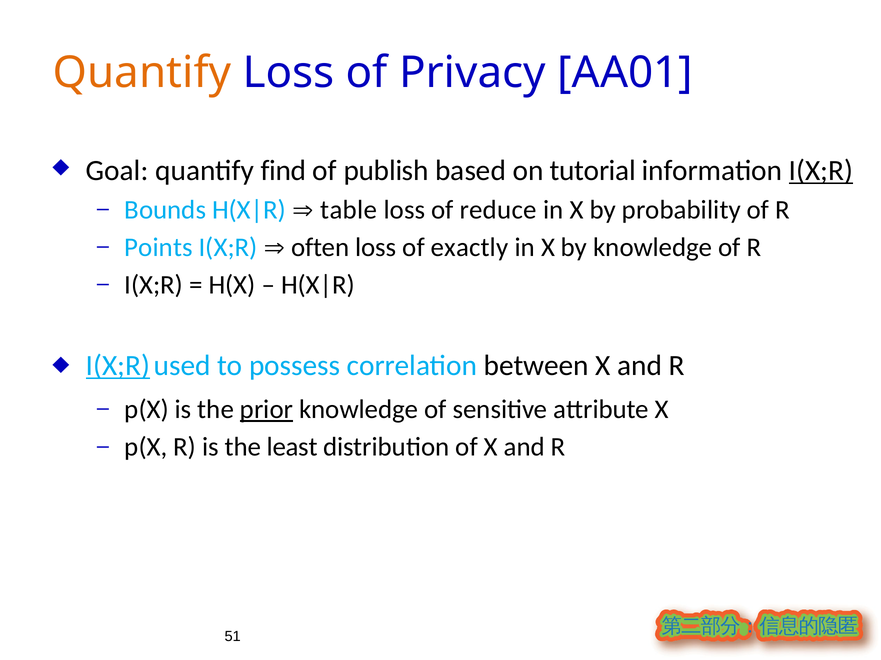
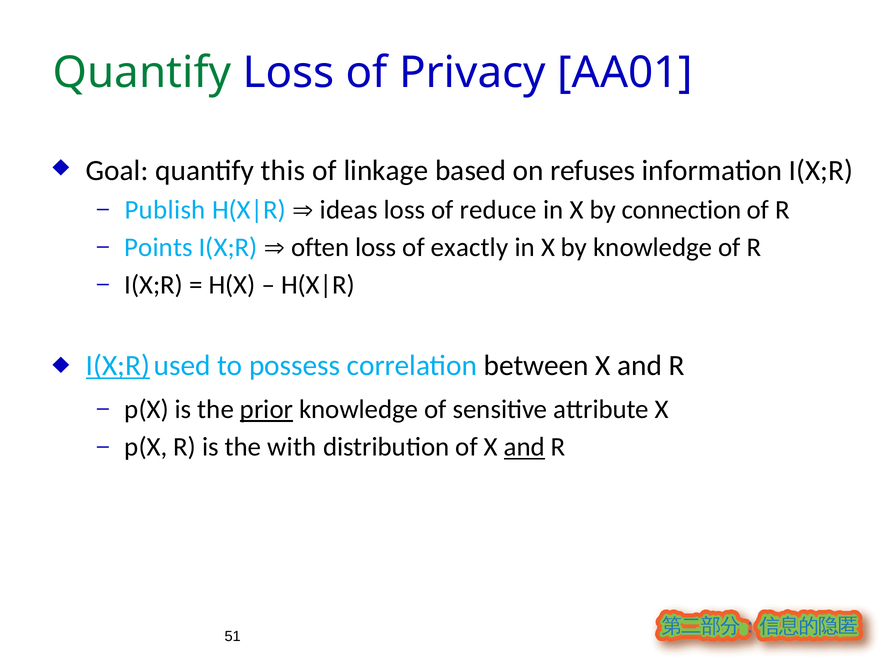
Quantify at (142, 73) colour: orange -> green
find: find -> this
publish: publish -> linkage
tutorial: tutorial -> refuses
I(X;R at (821, 171) underline: present -> none
Bounds: Bounds -> Publish
table: table -> ideas
probability: probability -> connection
least: least -> with
and at (524, 448) underline: none -> present
